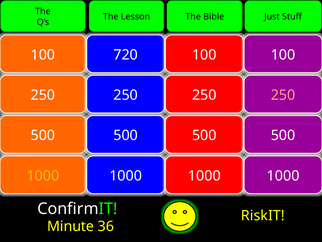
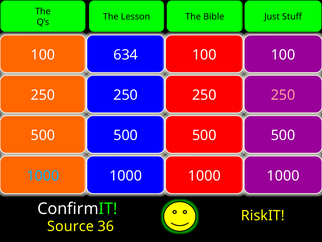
720: 720 -> 634
1000 at (43, 175) colour: yellow -> light blue
Minute: Minute -> Source
